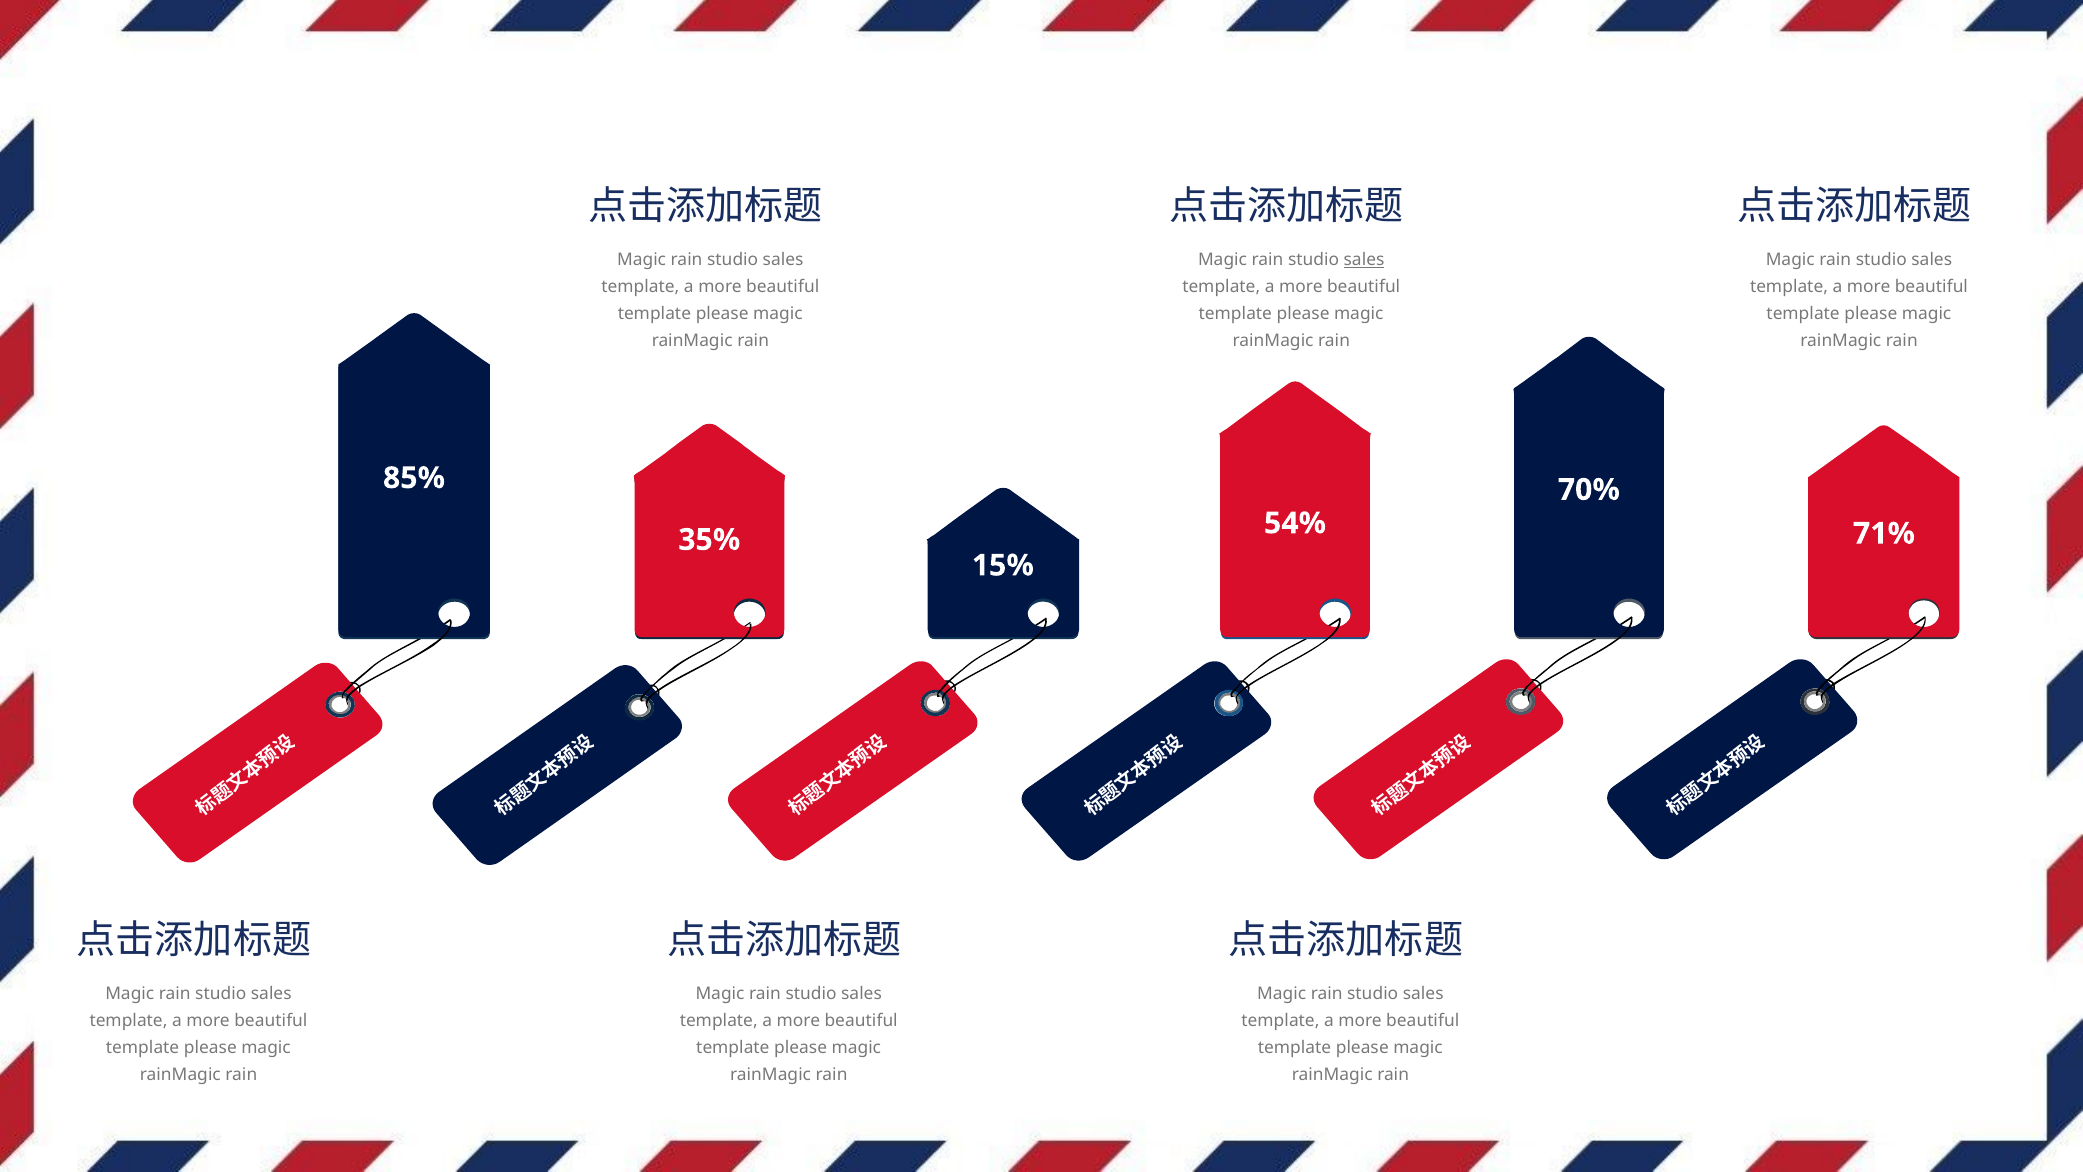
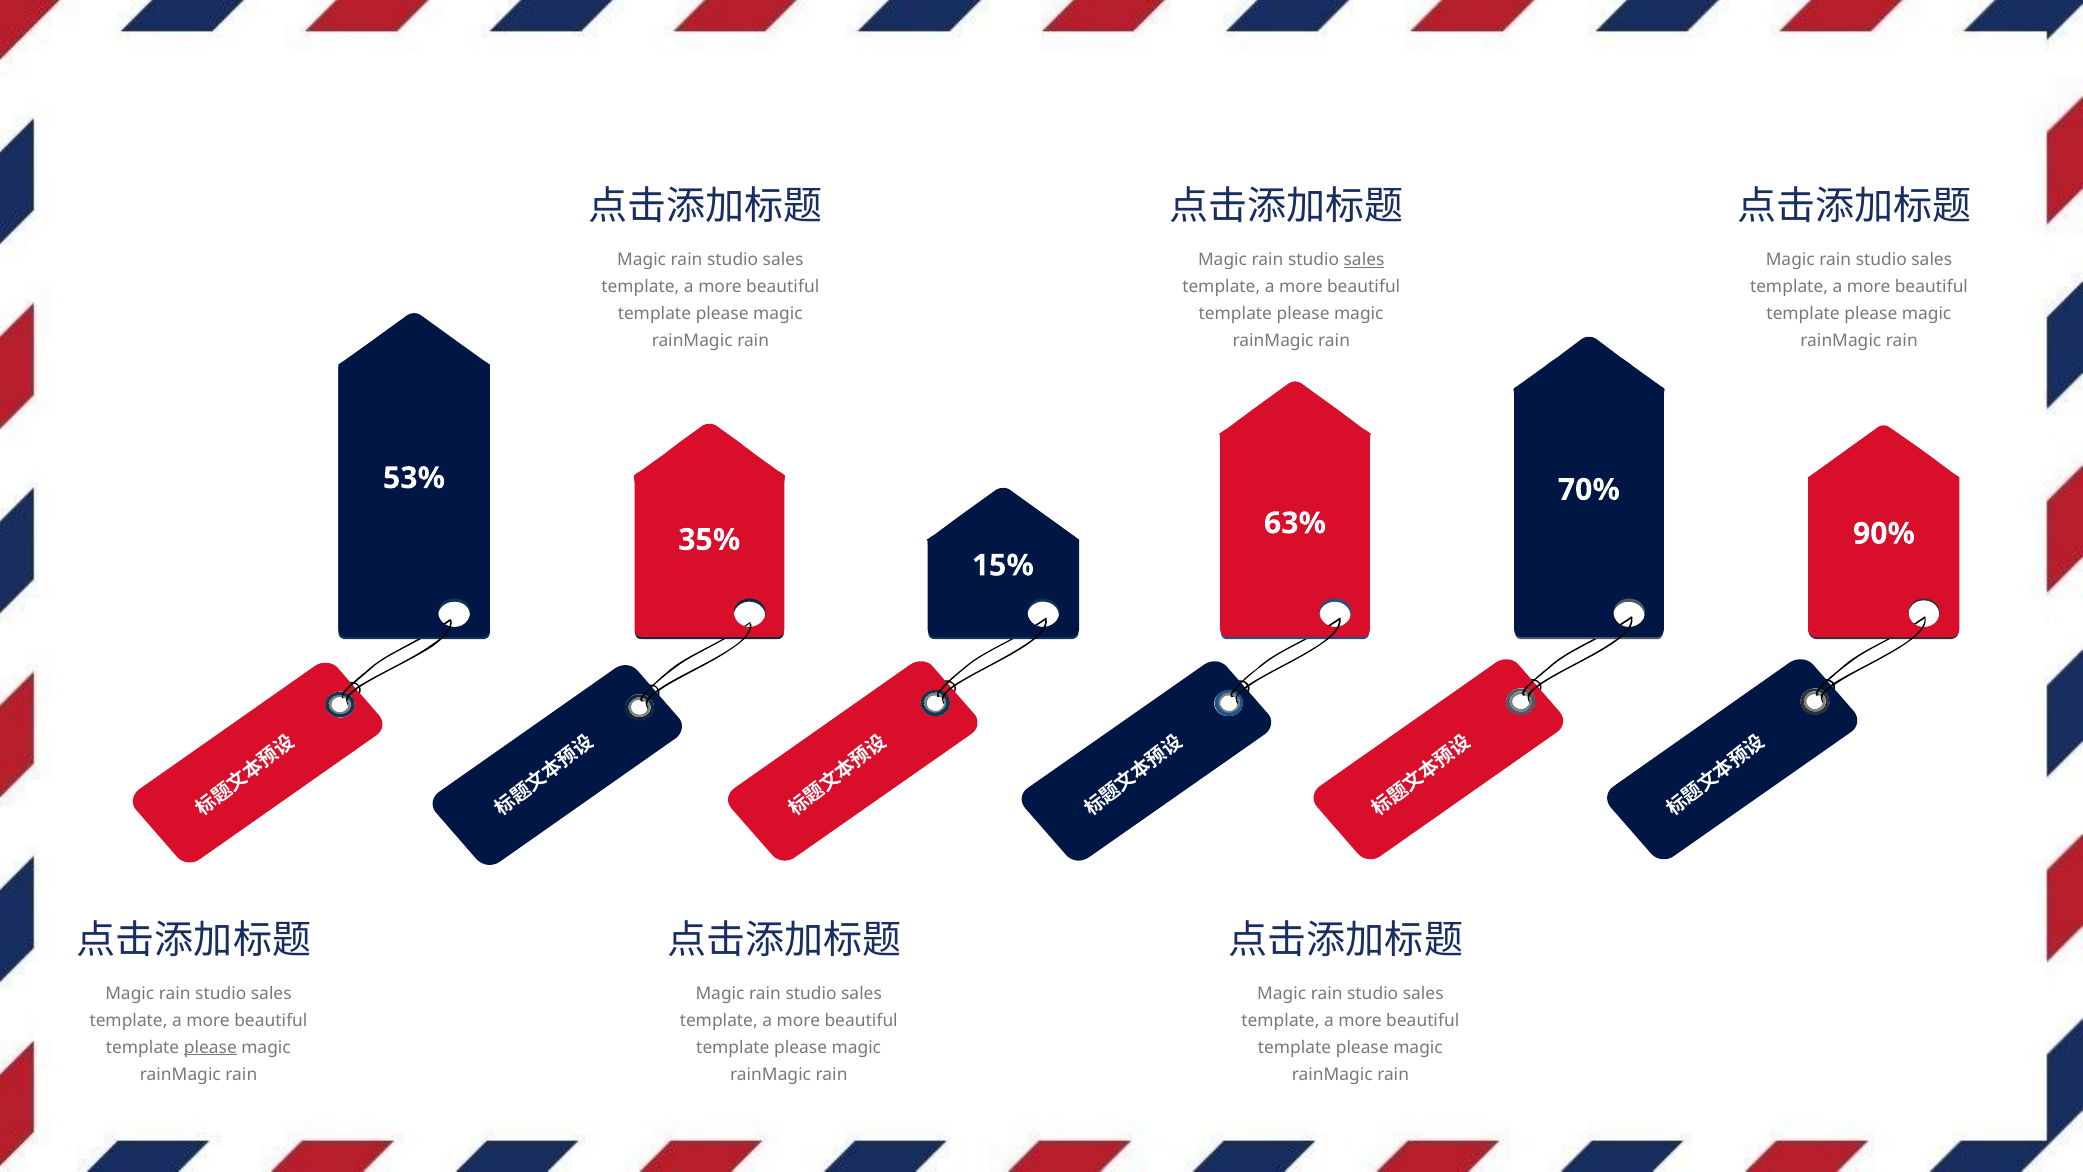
85%: 85% -> 53%
54%: 54% -> 63%
71%: 71% -> 90%
please at (210, 1047) underline: none -> present
